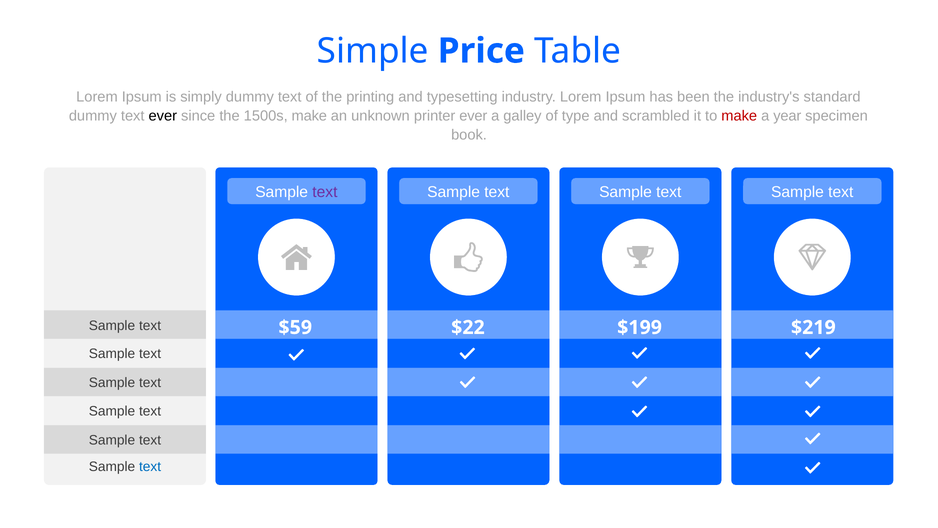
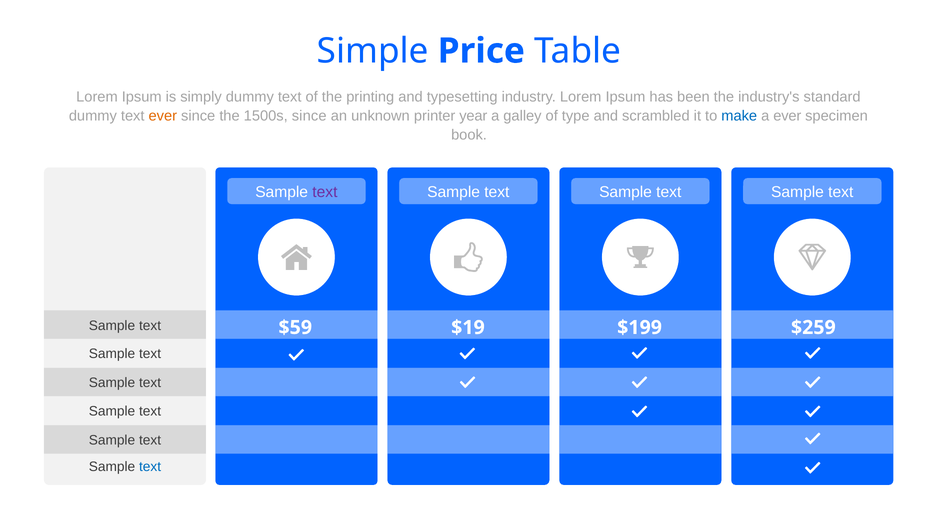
ever at (163, 116) colour: black -> orange
1500s make: make -> since
printer ever: ever -> year
make at (739, 116) colour: red -> blue
a year: year -> ever
$22: $22 -> $19
$219: $219 -> $259
